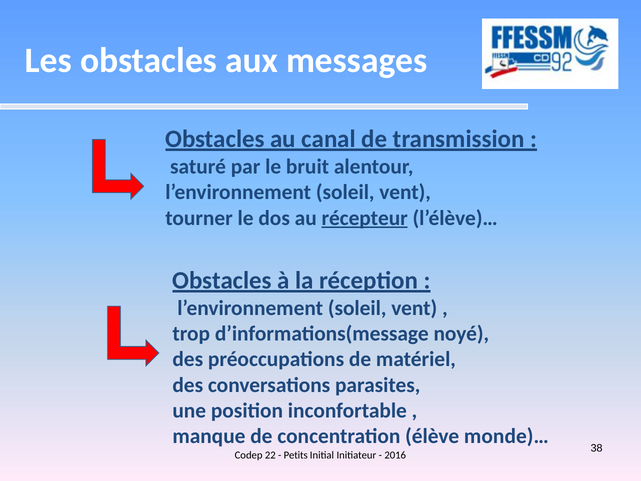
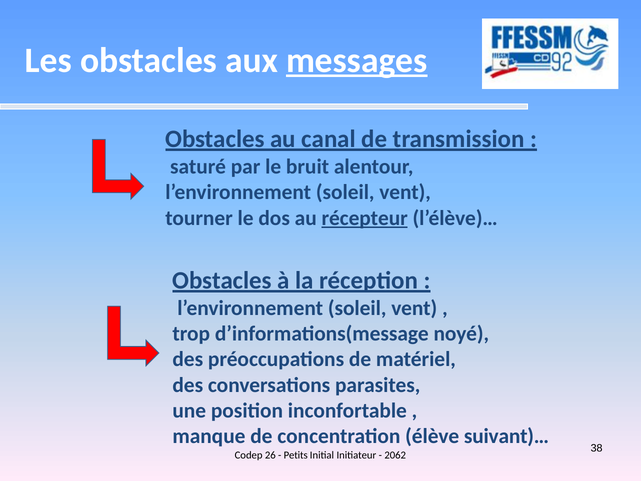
messages underline: none -> present
monde)…: monde)… -> suivant)…
22: 22 -> 26
2016: 2016 -> 2062
